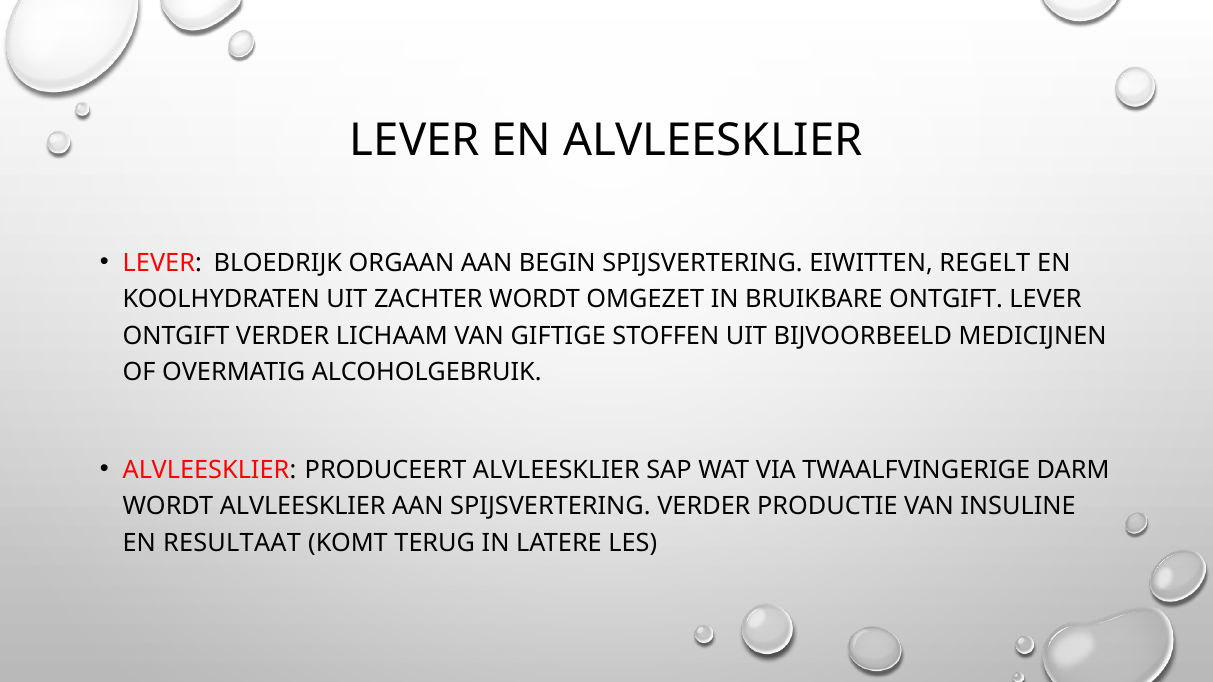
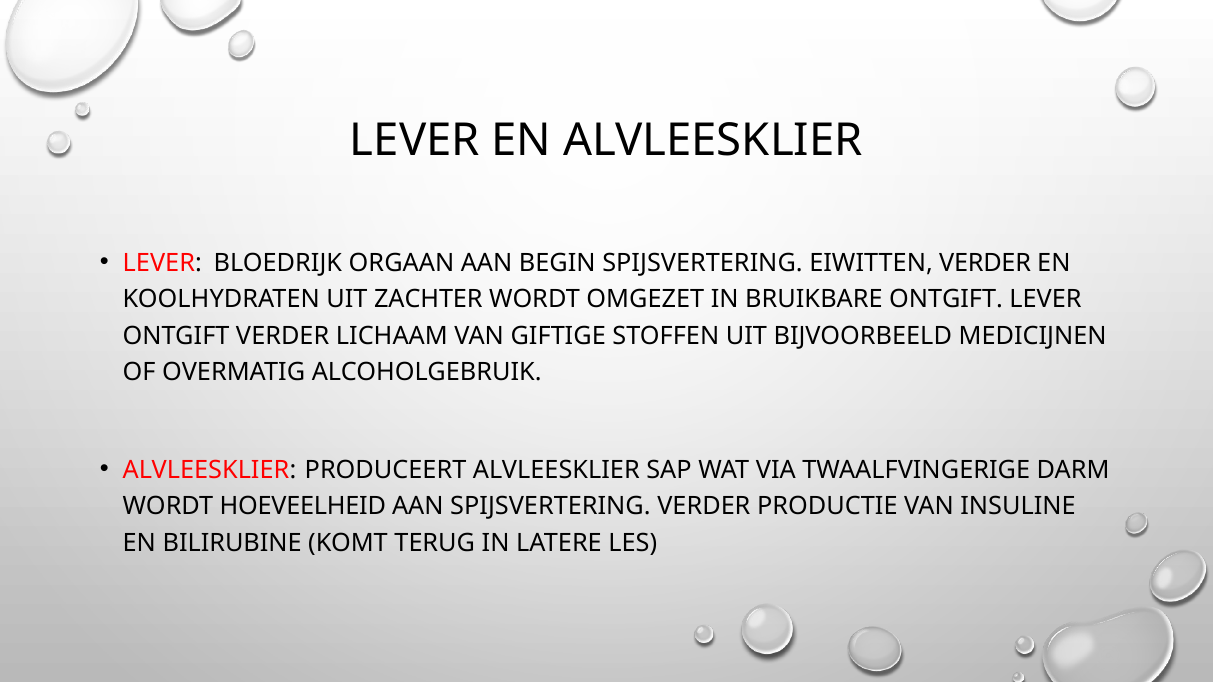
EIWITTEN REGELT: REGELT -> VERDER
WORDT ALVLEESKLIER: ALVLEESKLIER -> HOEVEELHEID
RESULTAAT: RESULTAAT -> BILIRUBINE
